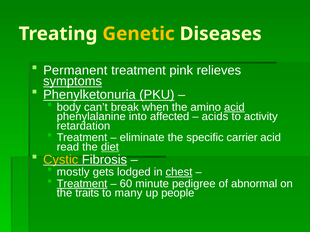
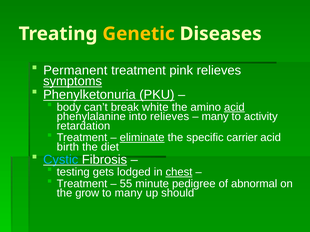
when: when -> white
into affected: affected -> relieves
acids at (215, 117): acids -> many
eliminate underline: none -> present
read: read -> birth
diet underline: present -> none
Cystic colour: yellow -> light blue
mostly: mostly -> testing
Treatment at (82, 184) underline: present -> none
60: 60 -> 55
traits: traits -> grow
people: people -> should
